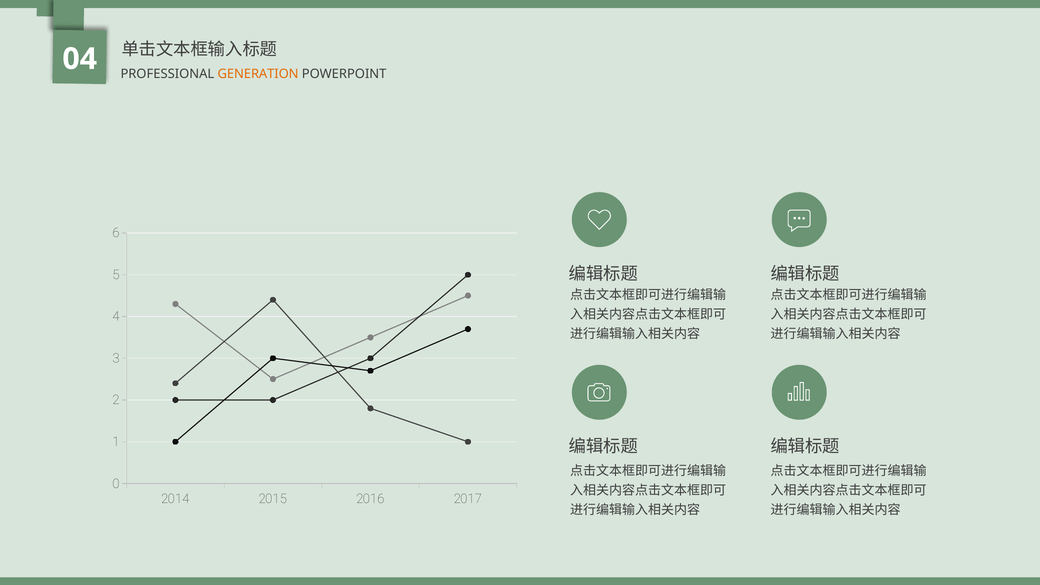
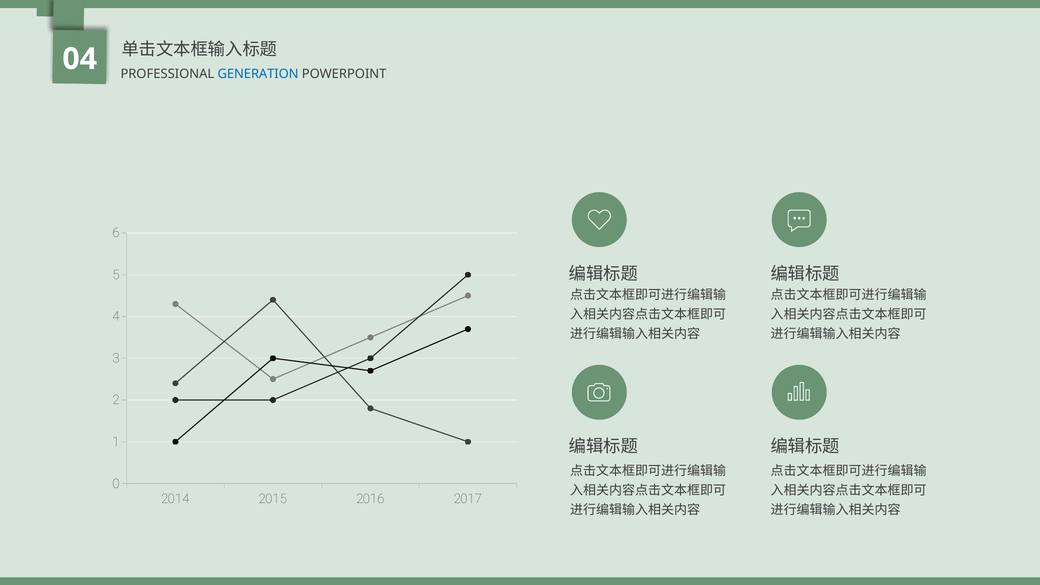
GENERATION colour: orange -> blue
